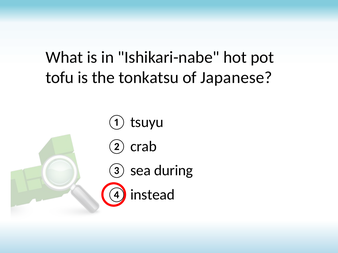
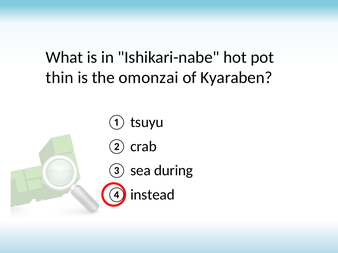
tofu: tofu -> thin
tonkatsu: tonkatsu -> omonzai
Japanese: Japanese -> Kyaraben
